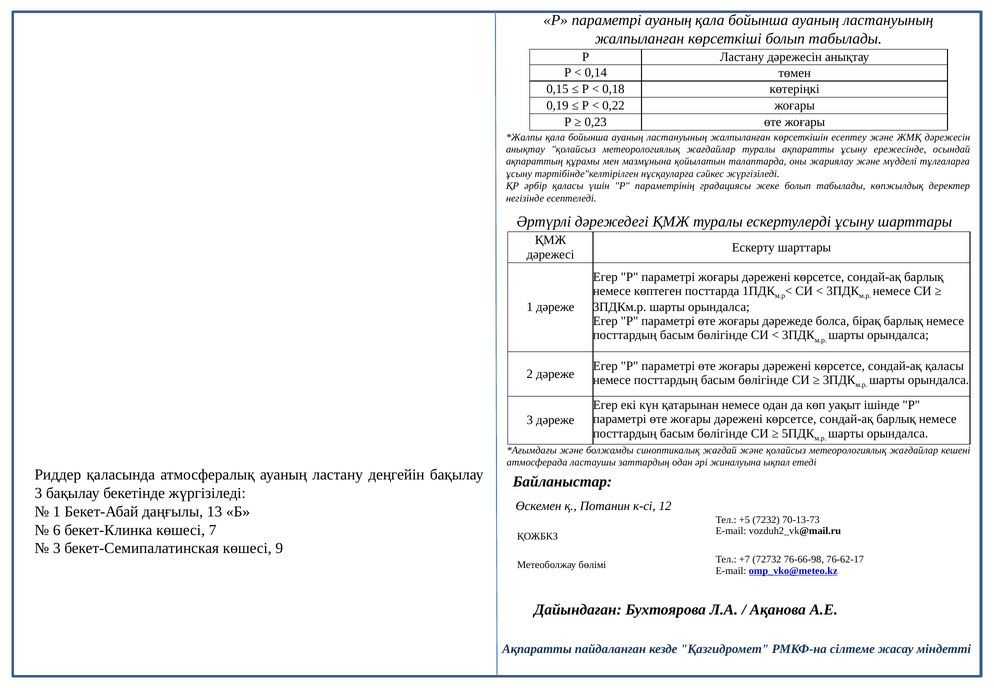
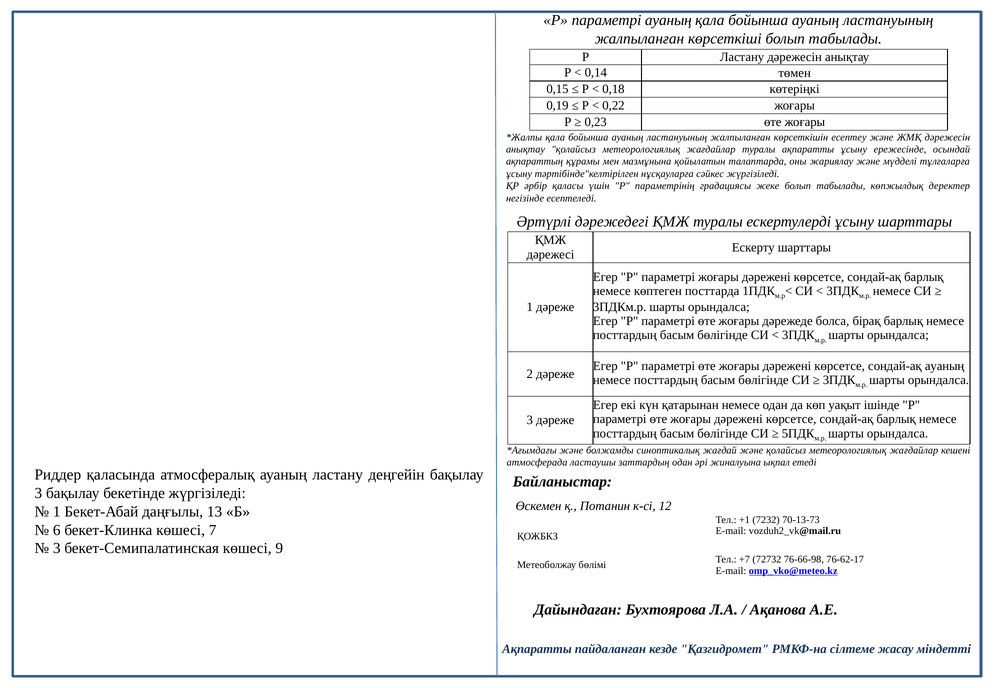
сондай-ақ қаласы: қаласы -> ауаның
+5: +5 -> +1
